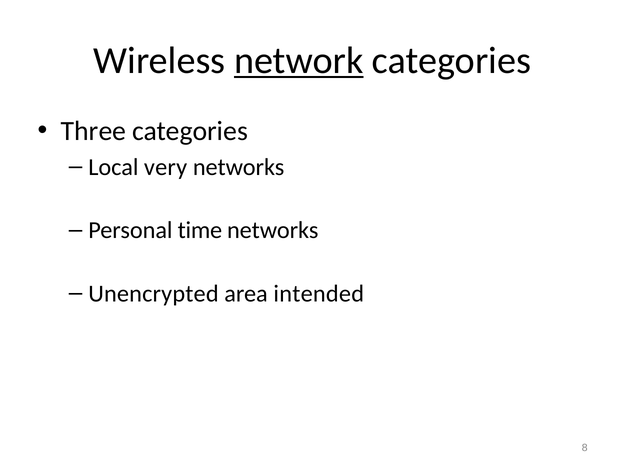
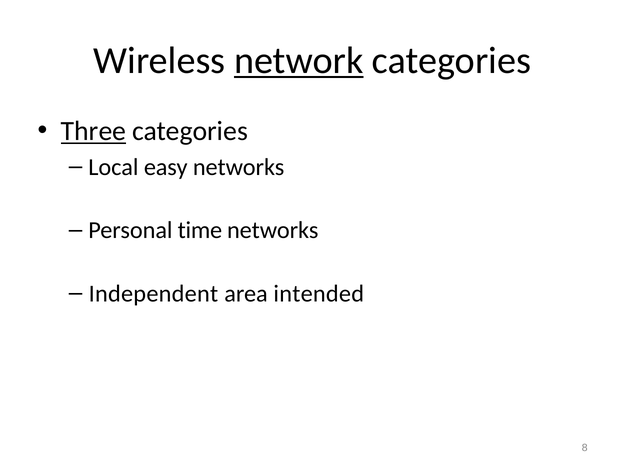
Three underline: none -> present
very: very -> easy
Unencrypted: Unencrypted -> Independent
